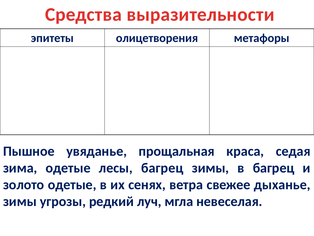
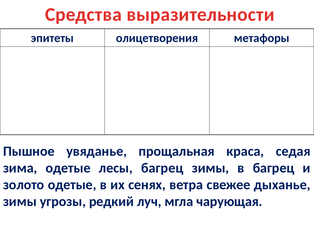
невеселая: невеселая -> чарующая
